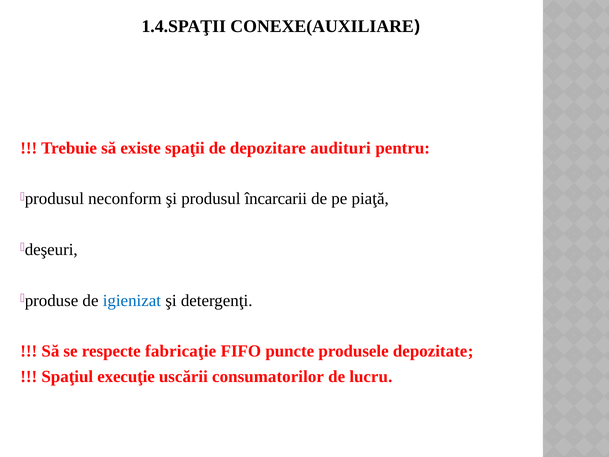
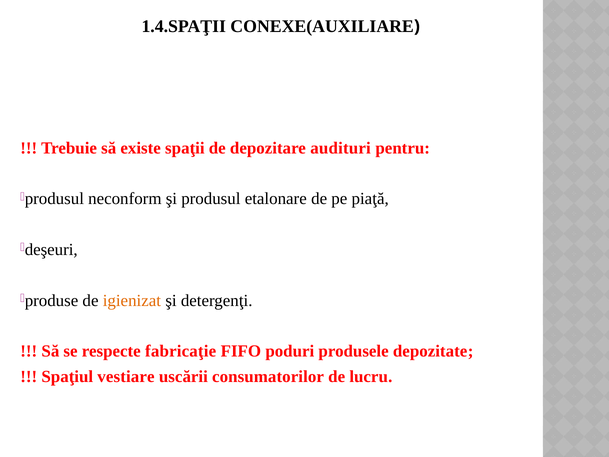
încarcarii: încarcarii -> etalonare
igienizat colour: blue -> orange
puncte: puncte -> poduri
execuţie: execuţie -> vestiare
